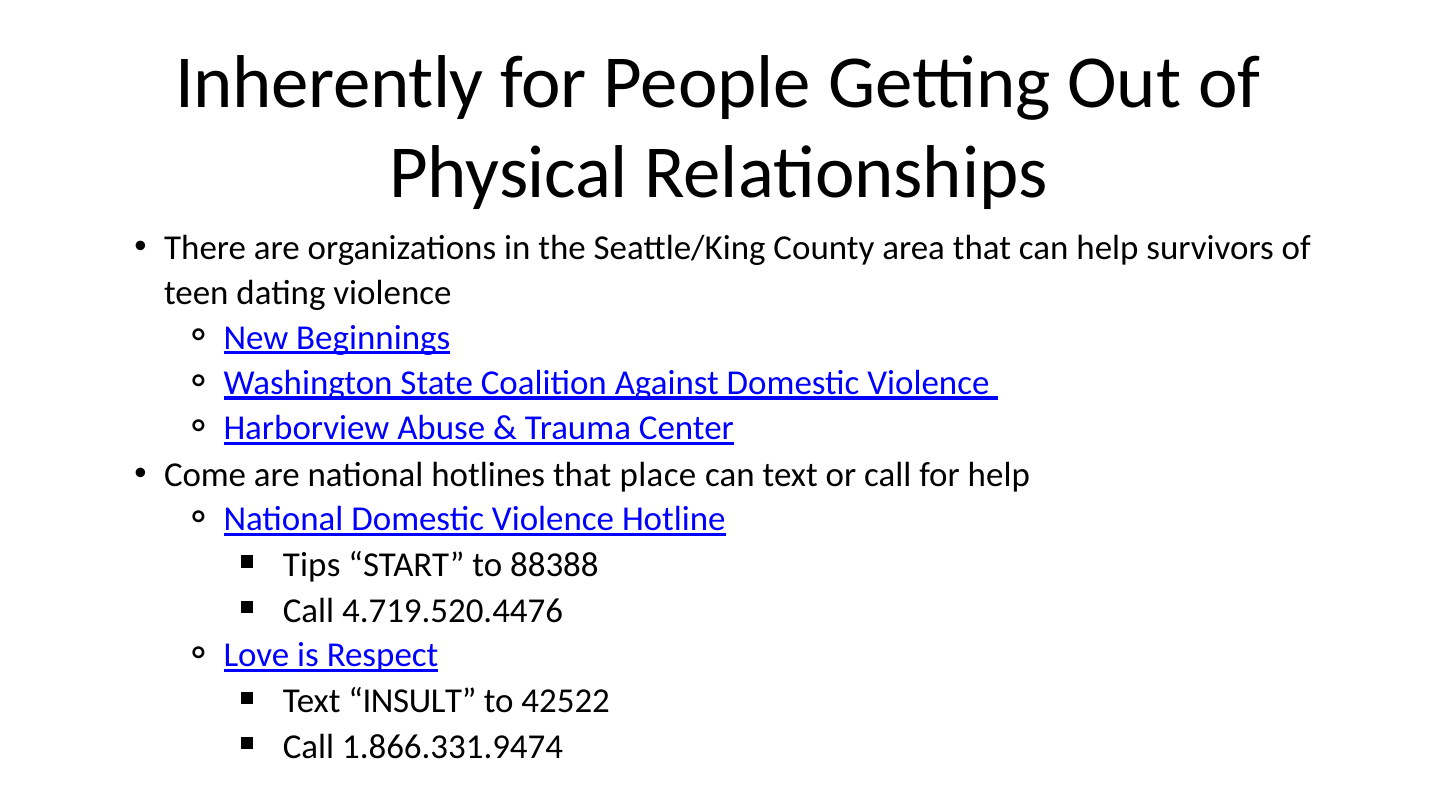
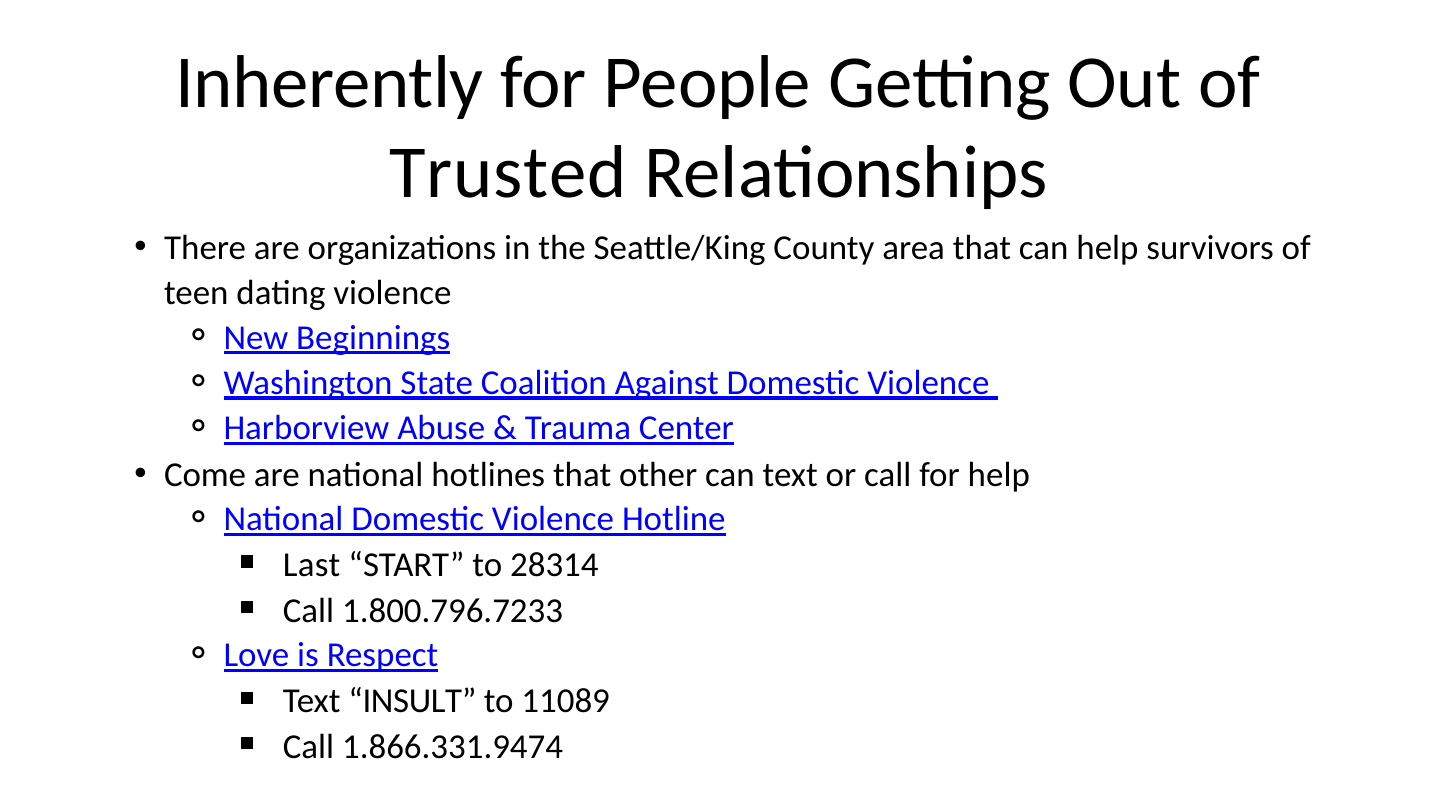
Physical: Physical -> Trusted
place: place -> other
Tips: Tips -> Last
88388: 88388 -> 28314
4.719.520.4476: 4.719.520.4476 -> 1.800.796.7233
42522: 42522 -> 11089
